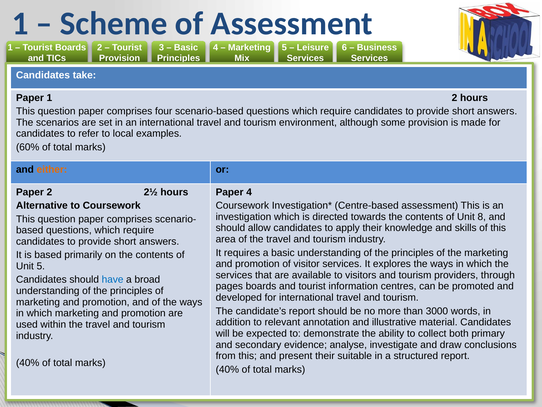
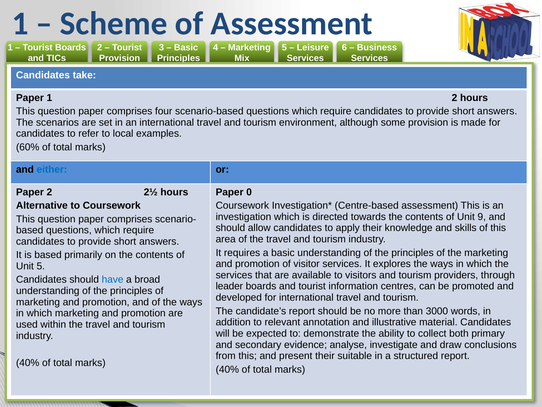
either colour: orange -> blue
Paper 4: 4 -> 0
8: 8 -> 9
pages: pages -> leader
